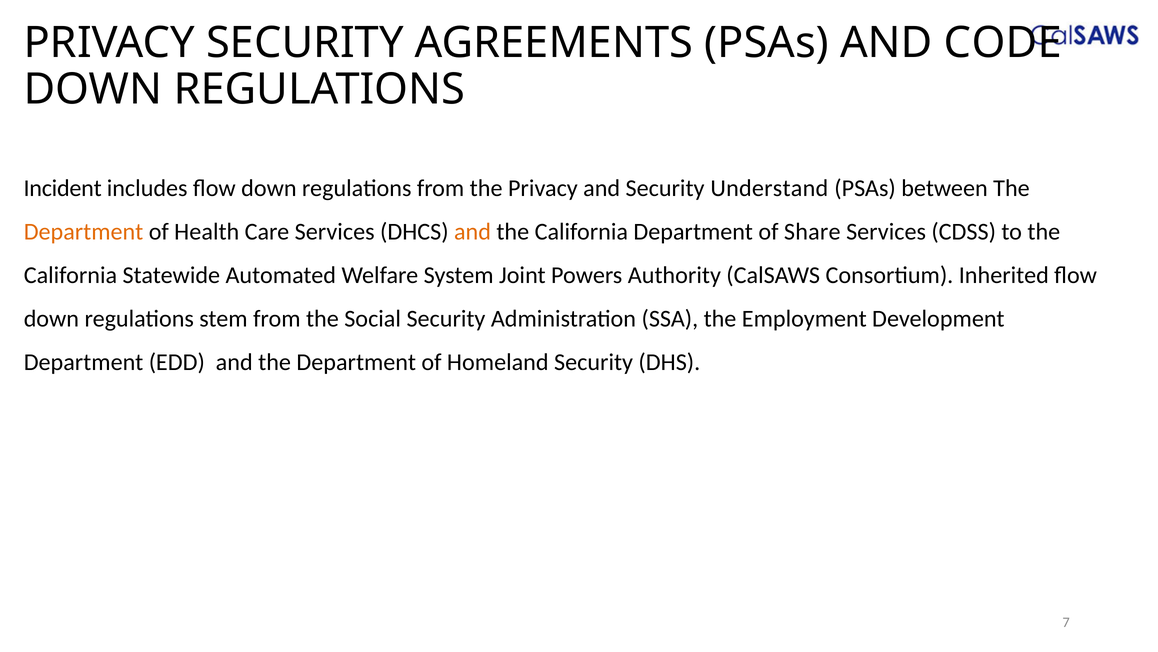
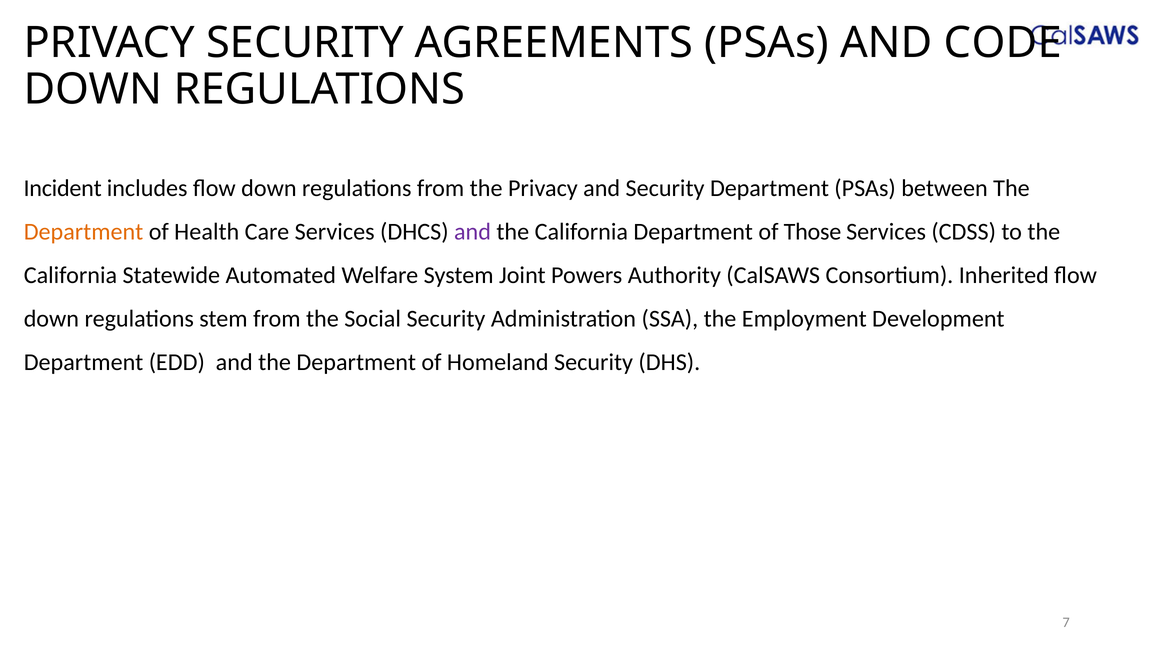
Security Understand: Understand -> Department
and at (473, 232) colour: orange -> purple
Share: Share -> Those
